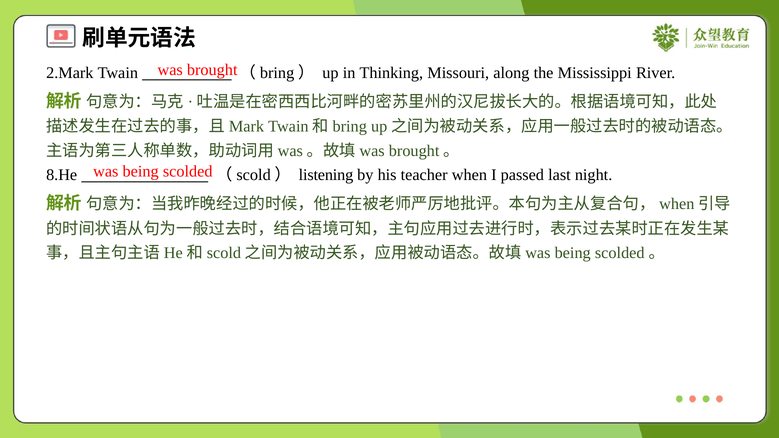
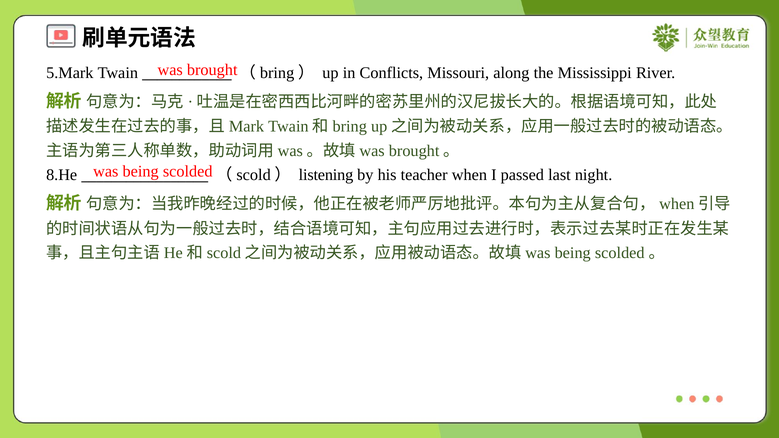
2.Mark: 2.Mark -> 5.Mark
Thinking: Thinking -> Conflicts
